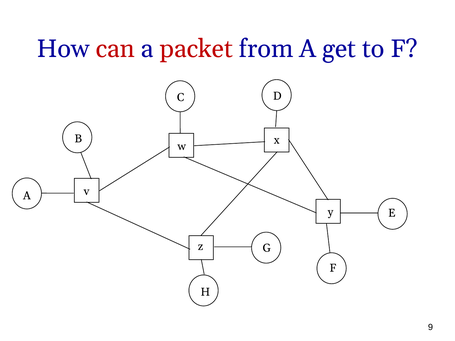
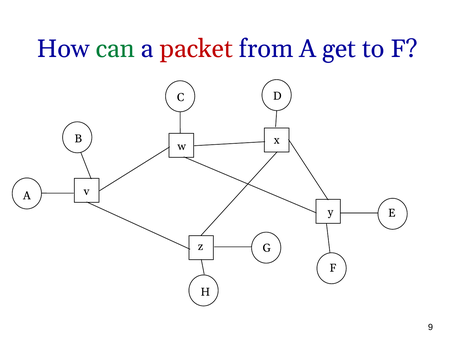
can colour: red -> green
